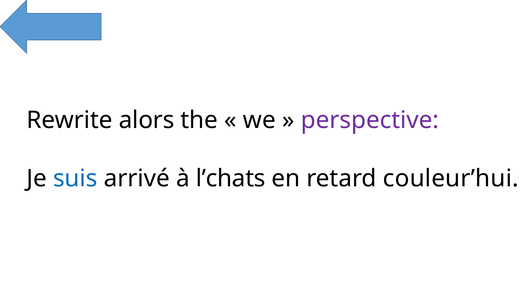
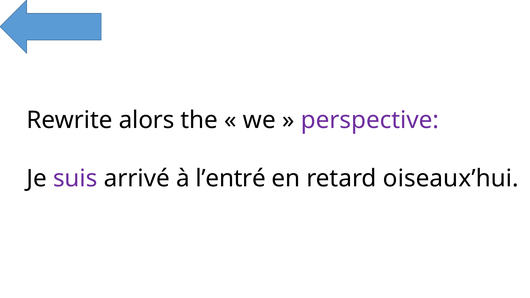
suis colour: blue -> purple
l’chats: l’chats -> l’entré
couleur’hui: couleur’hui -> oiseaux’hui
